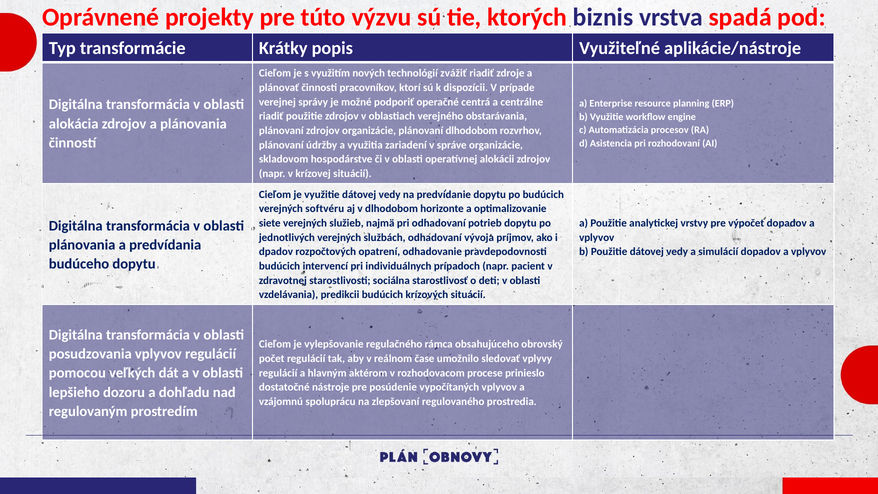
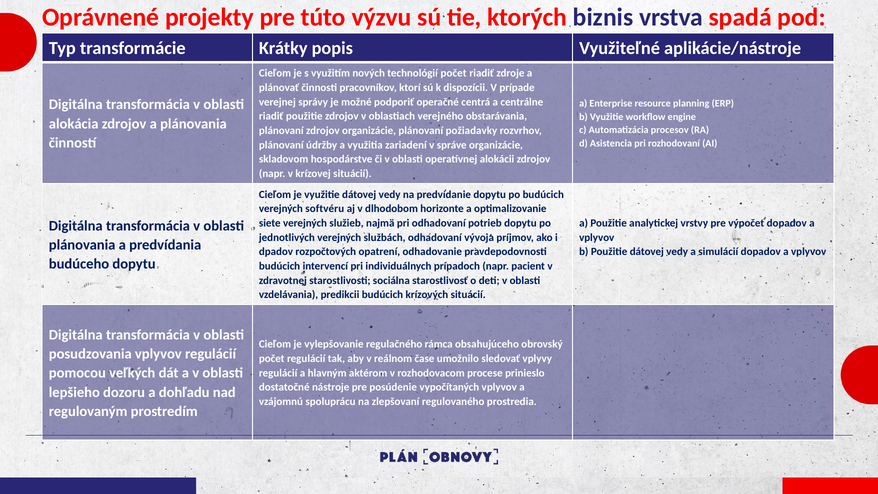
technológií zvážiť: zvážiť -> počet
plánovaní dlhodobom: dlhodobom -> požiadavky
